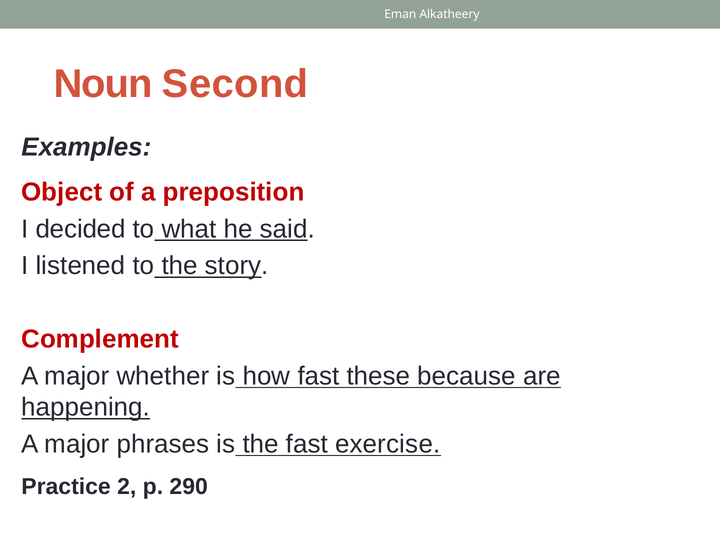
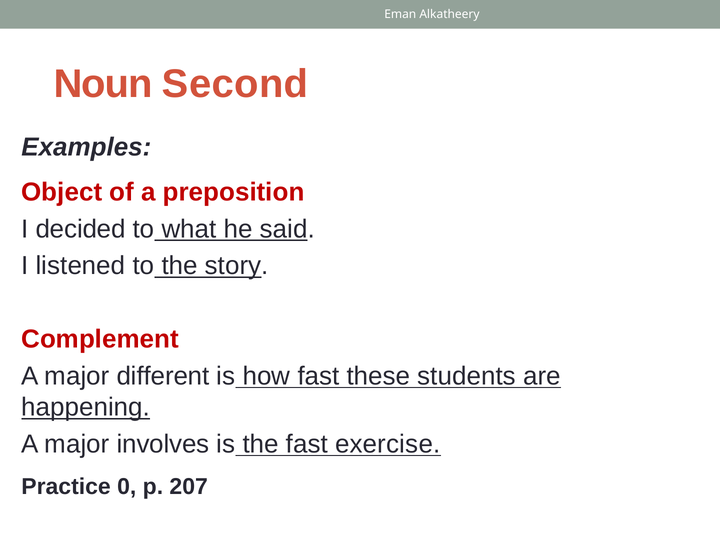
whether: whether -> different
because: because -> students
phrases: phrases -> involves
2: 2 -> 0
290: 290 -> 207
